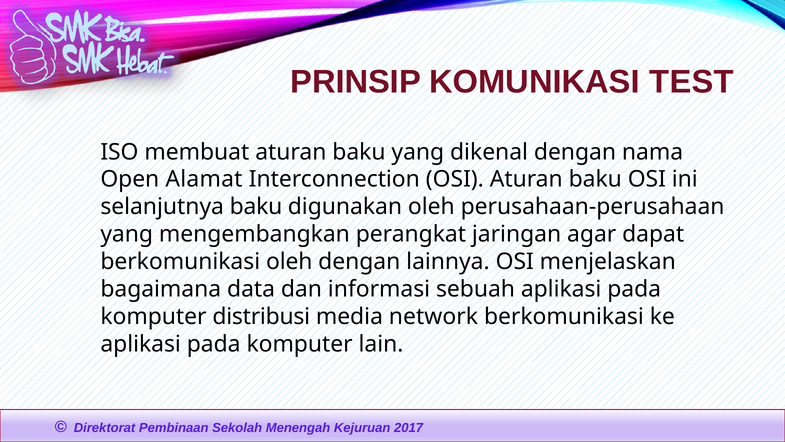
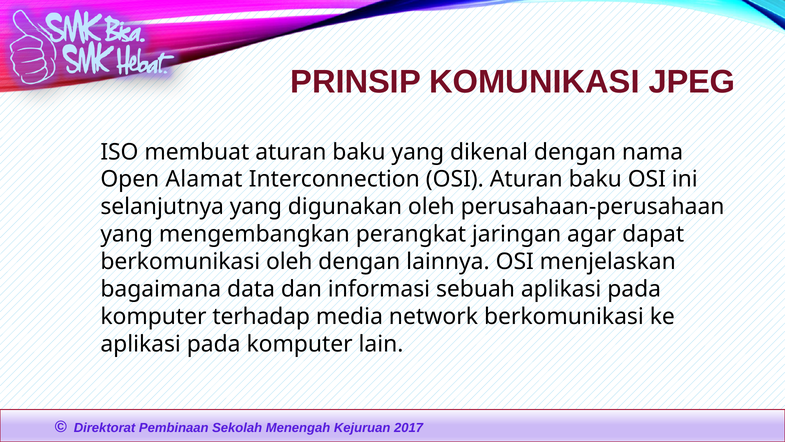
TEST: TEST -> JPEG
selanjutnya baku: baku -> yang
distribusi: distribusi -> terhadap
